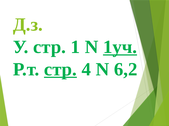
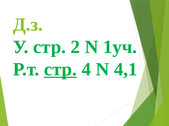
1: 1 -> 2
1уч underline: present -> none
6,2: 6,2 -> 4,1
